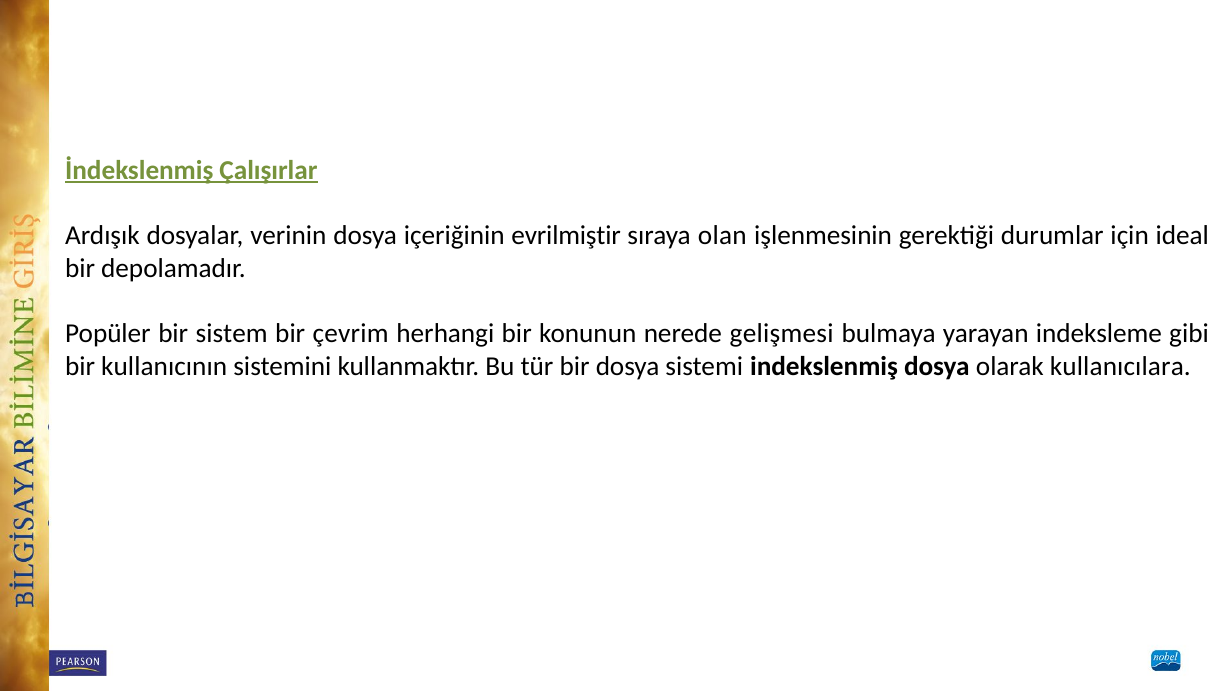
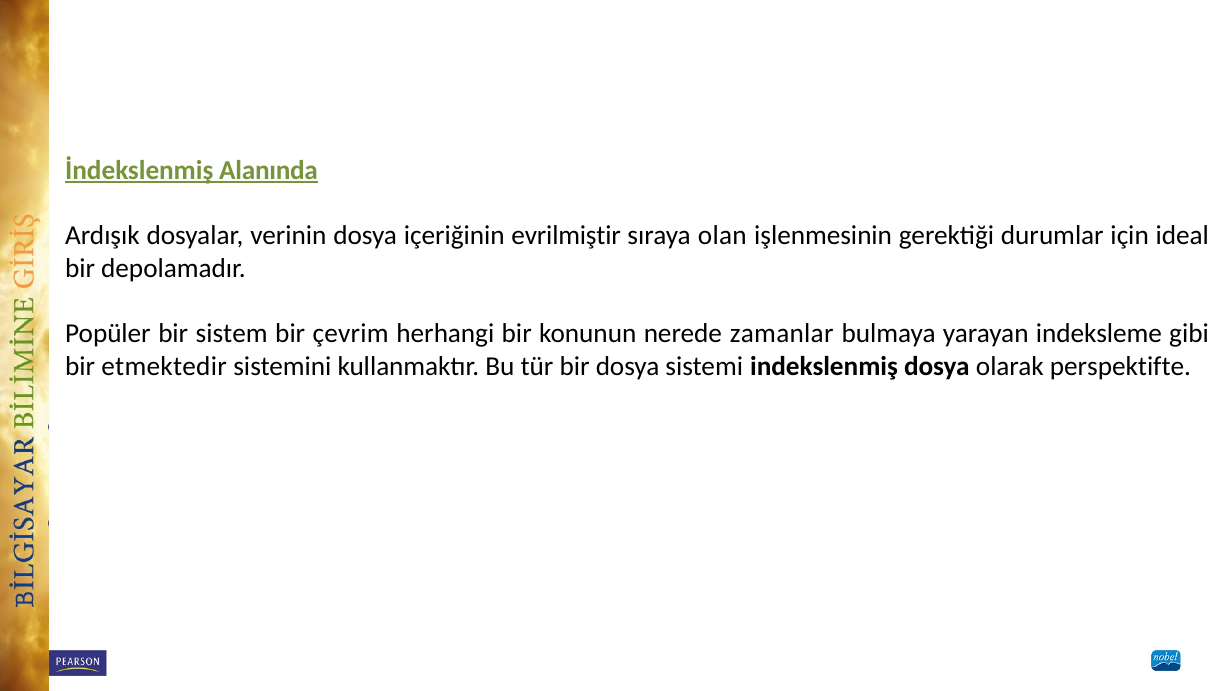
Çalışırlar: Çalışırlar -> Alanında
gelişmesi: gelişmesi -> zamanlar
kullanıcının: kullanıcının -> etmektedir
kullanıcılara: kullanıcılara -> perspektifte
